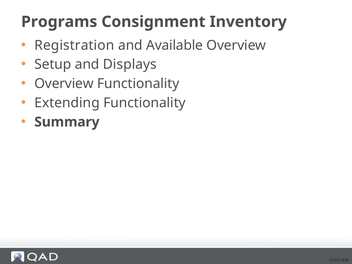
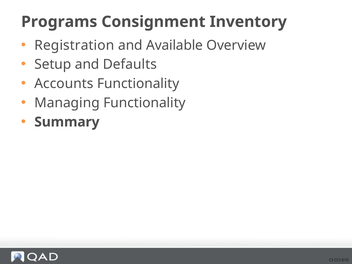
Displays: Displays -> Defaults
Overview at (64, 84): Overview -> Accounts
Extending: Extending -> Managing
